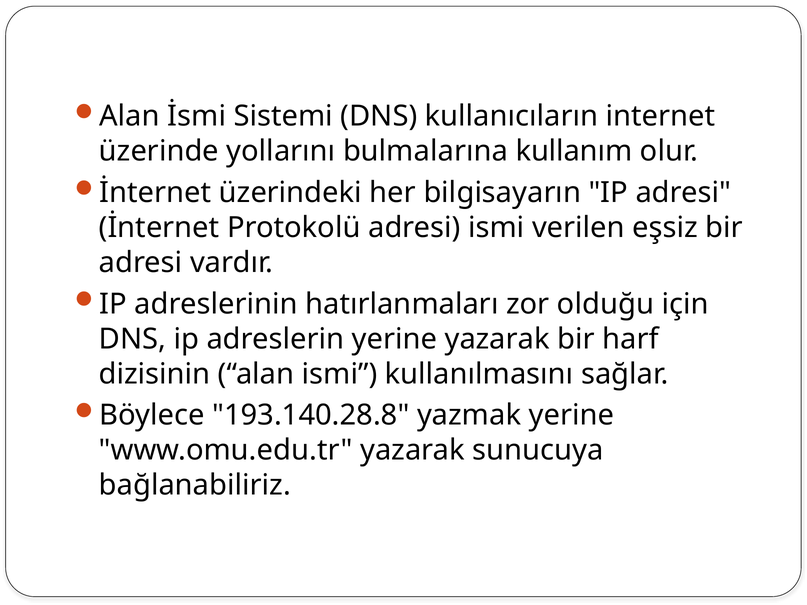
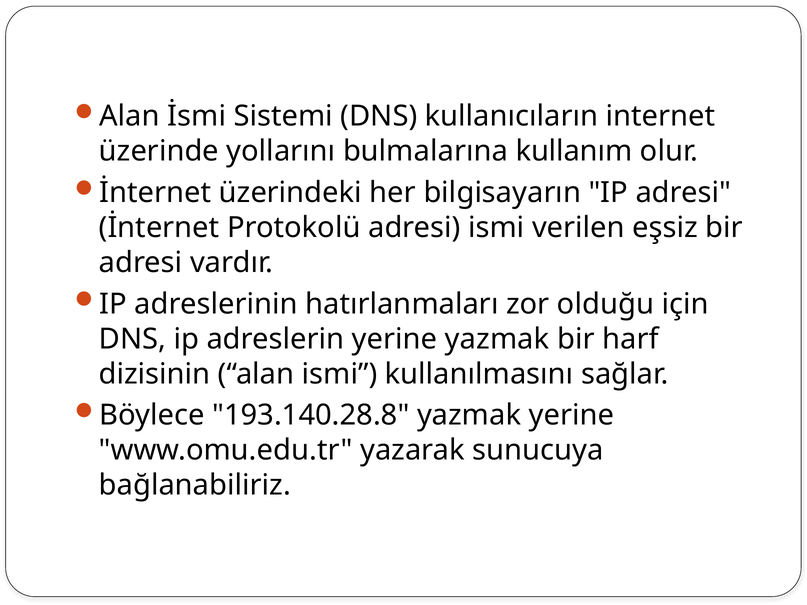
yerine yazarak: yazarak -> yazmak
